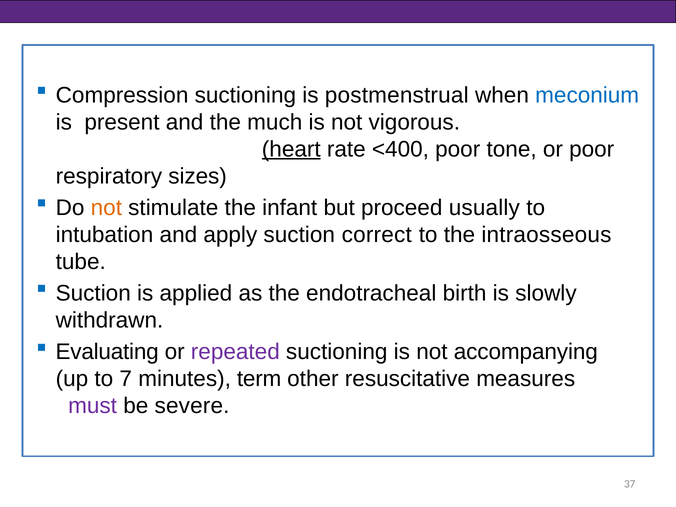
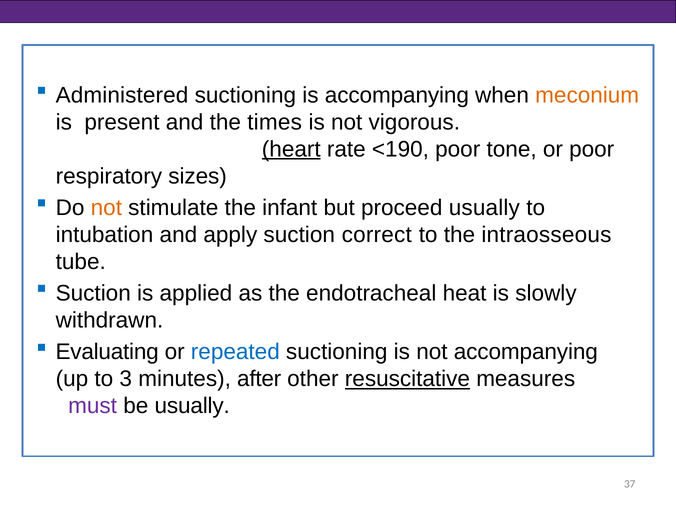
Compression: Compression -> Administered
is postmenstrual: postmenstrual -> accompanying
meconium colour: blue -> orange
much: much -> times
<400: <400 -> <190
birth: birth -> heat
repeated colour: purple -> blue
7: 7 -> 3
term: term -> after
resuscitative underline: none -> present
be severe: severe -> usually
